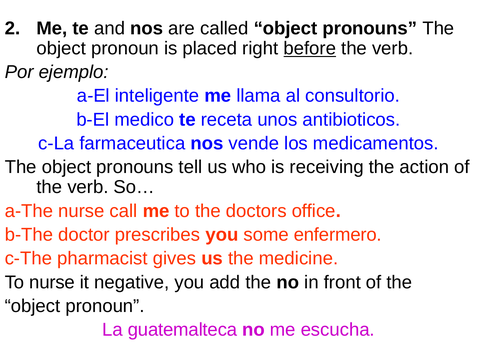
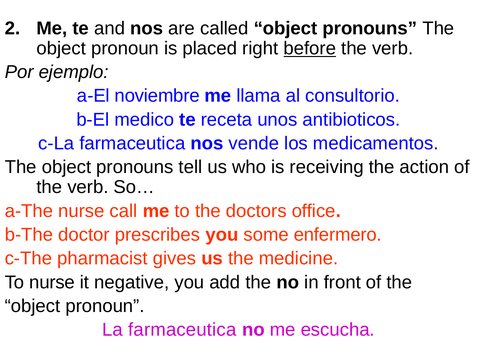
inteligente: inteligente -> noviembre
La guatemalteca: guatemalteca -> farmaceutica
